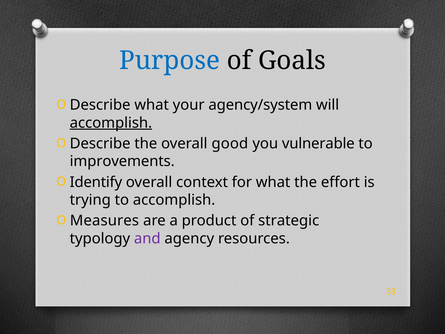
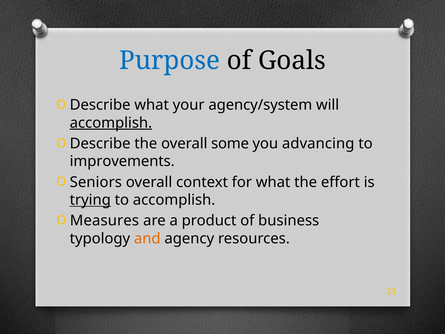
good: good -> some
vulnerable: vulnerable -> advancing
Identify: Identify -> Seniors
trying underline: none -> present
strategic: strategic -> business
and colour: purple -> orange
